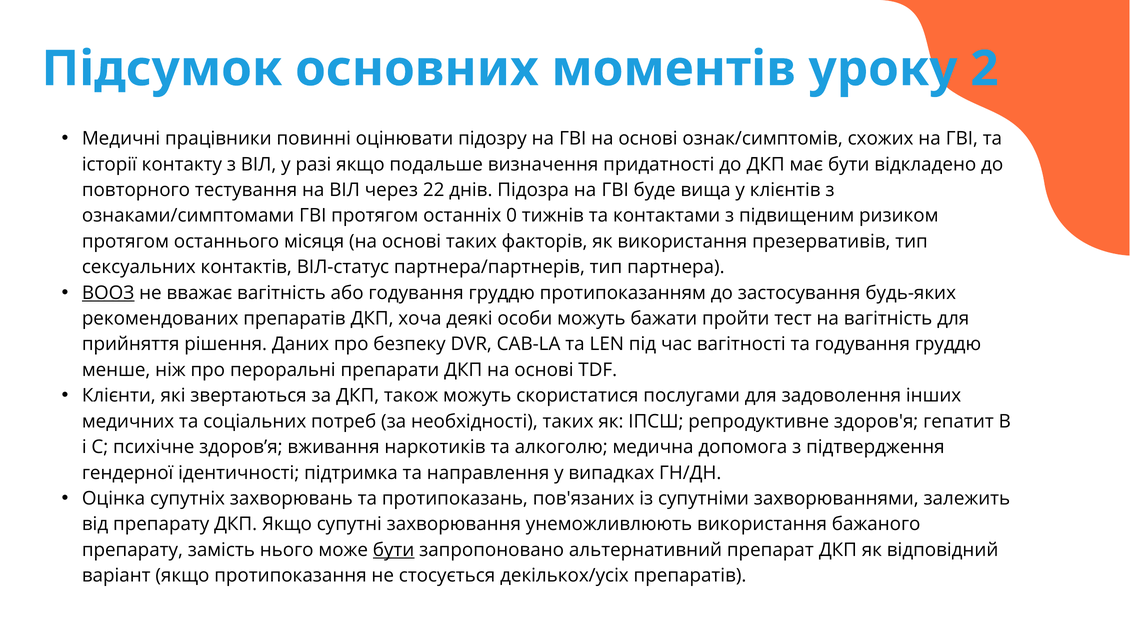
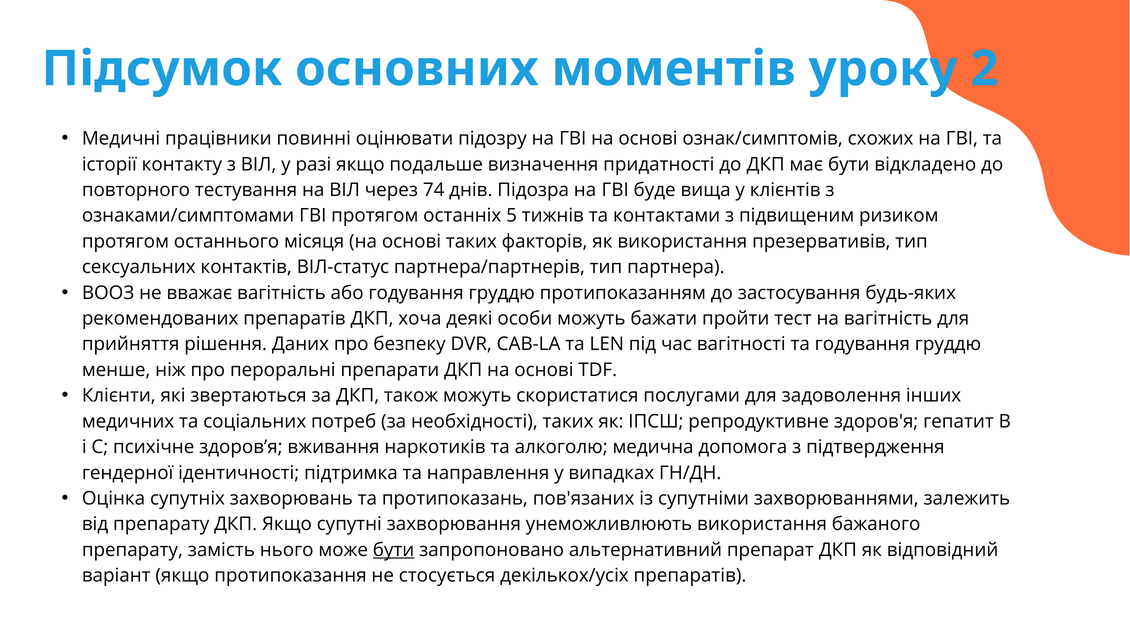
22: 22 -> 74
0: 0 -> 5
ВООЗ underline: present -> none
